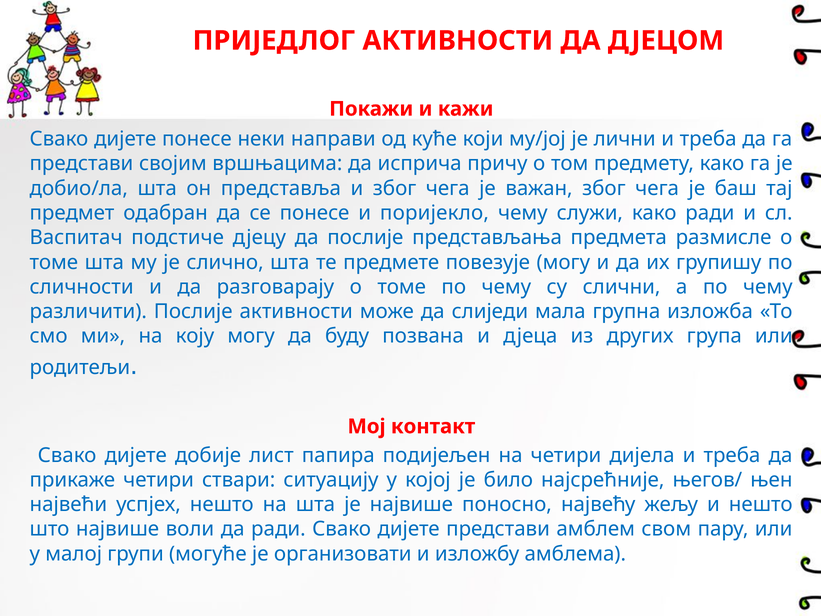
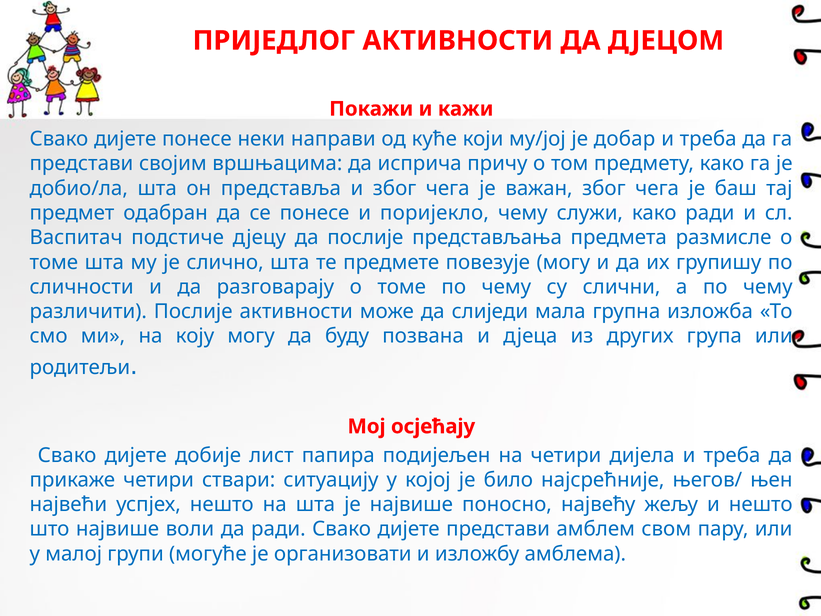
лични: лични -> добар
контакт: контакт -> осјећају
